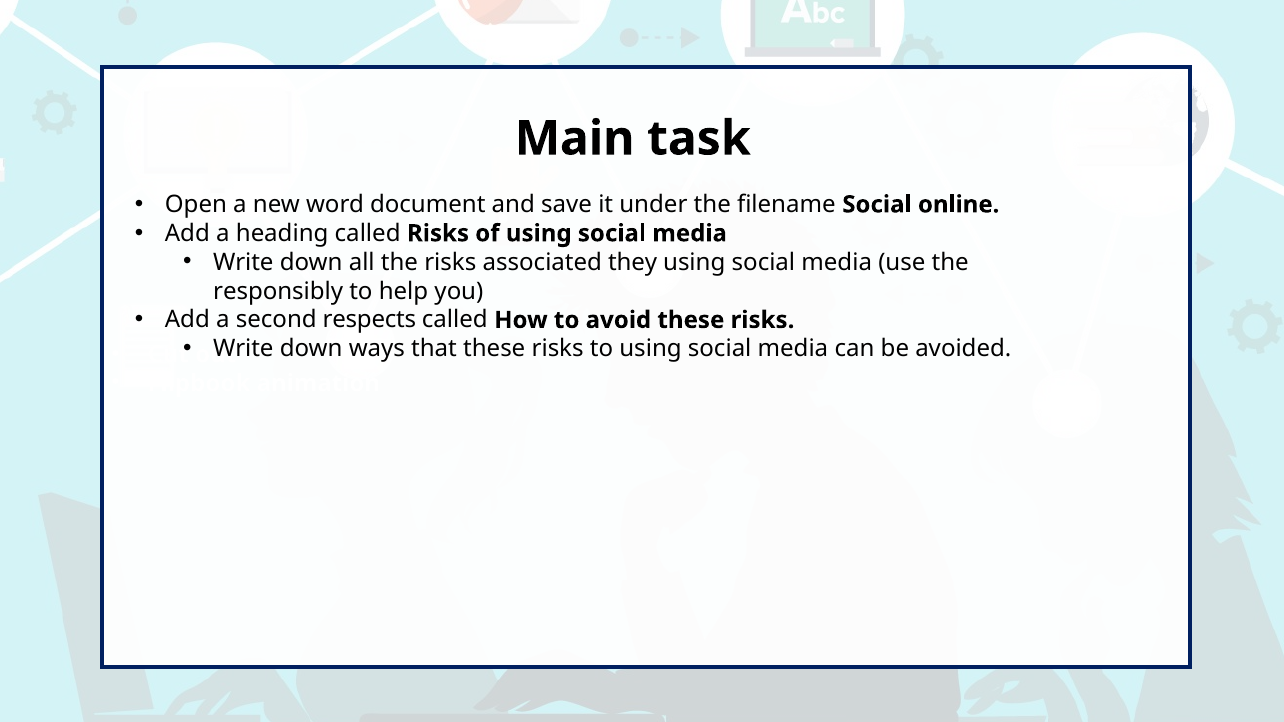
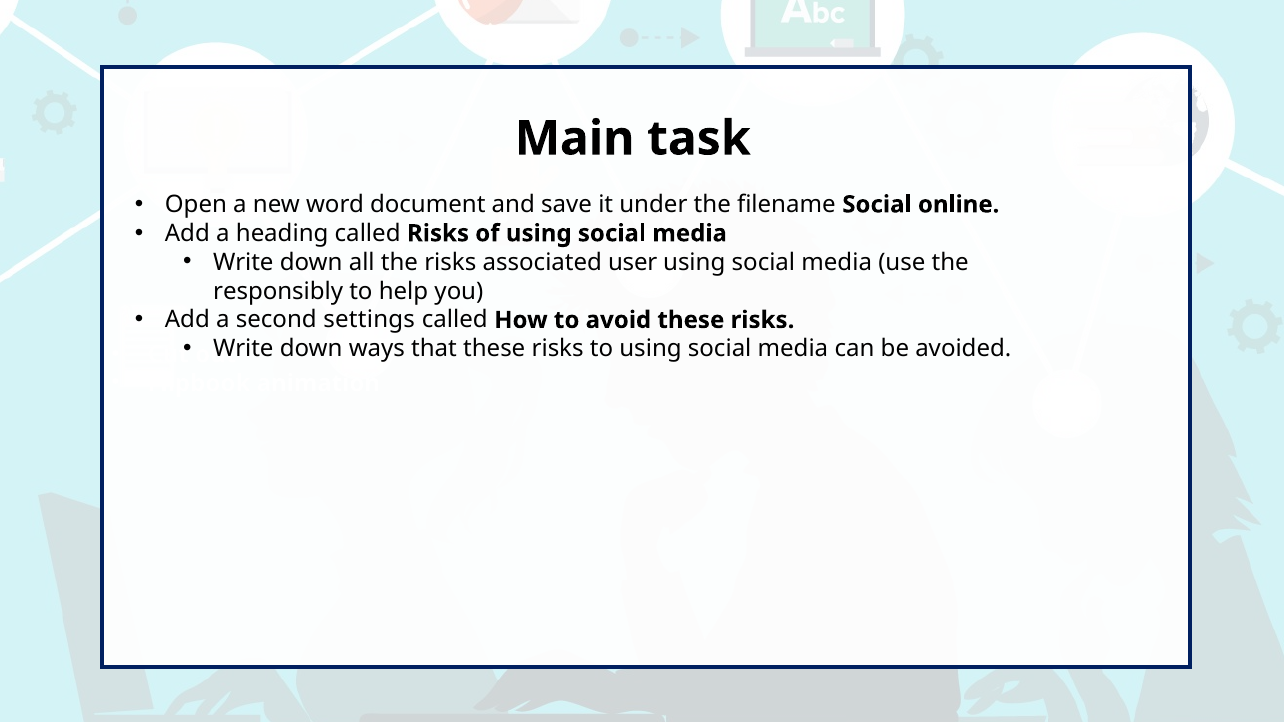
they: they -> user
respects: respects -> settings
